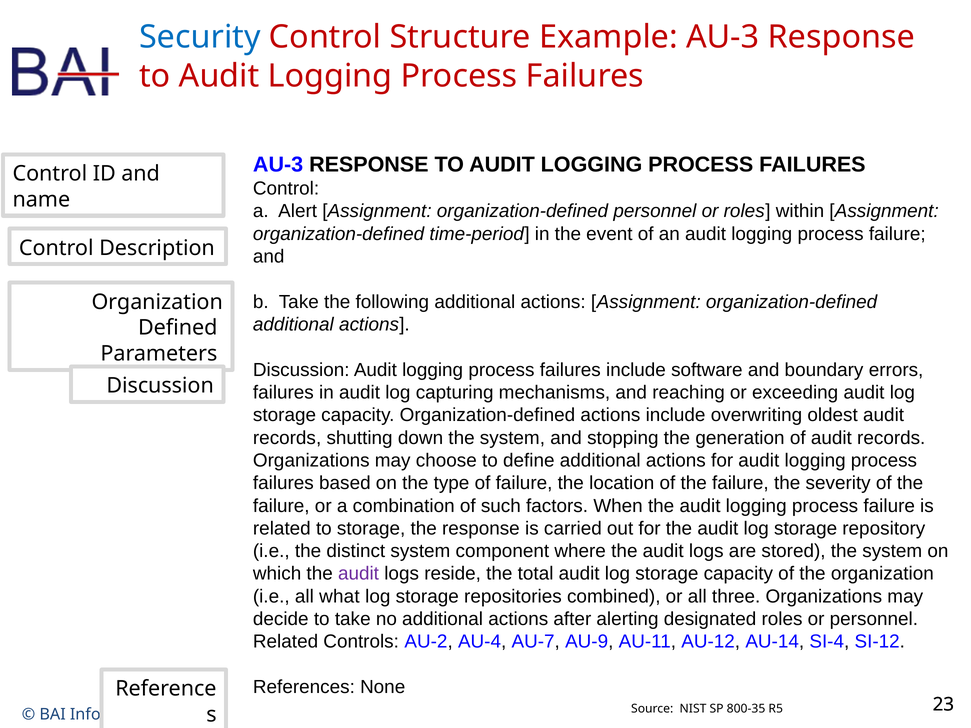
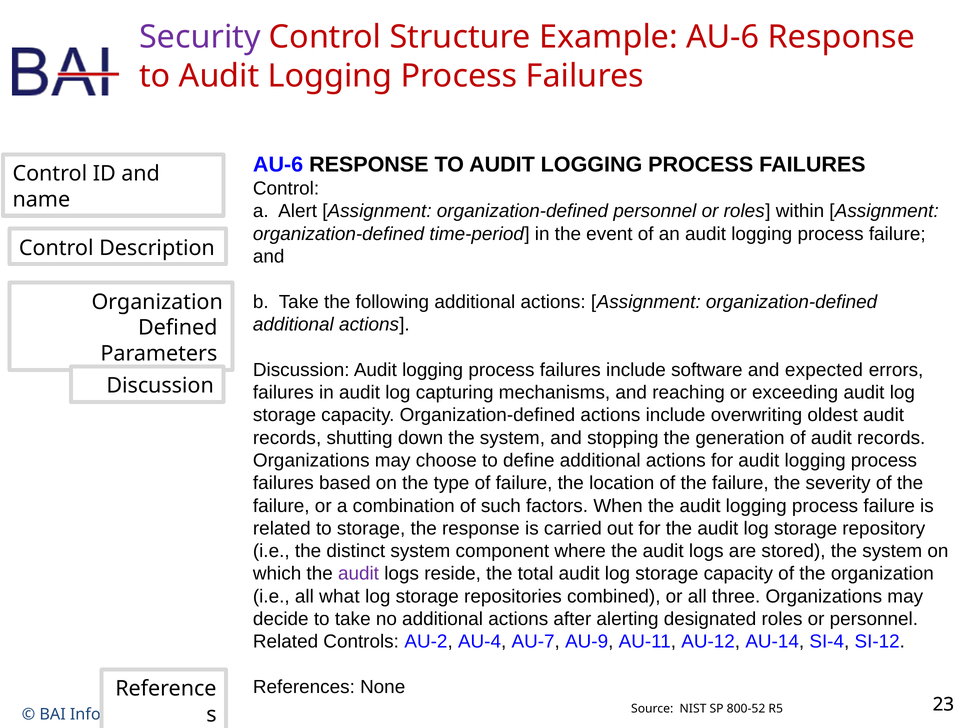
Security at (200, 37) colour: blue -> purple
Example AU-3: AU-3 -> AU-6
AU-3 at (278, 164): AU-3 -> AU-6
boundary: boundary -> expected
800-35: 800-35 -> 800-52
